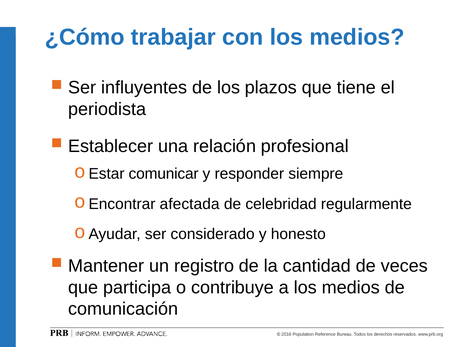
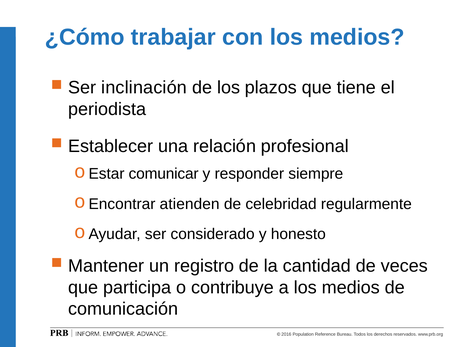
influyentes: influyentes -> inclinación
afectada: afectada -> atienden
